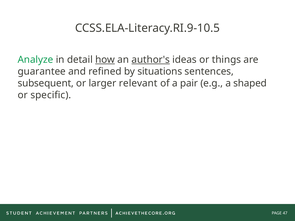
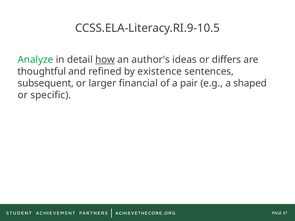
author's underline: present -> none
things: things -> differs
guarantee: guarantee -> thoughtful
situations: situations -> existence
relevant: relevant -> financial
